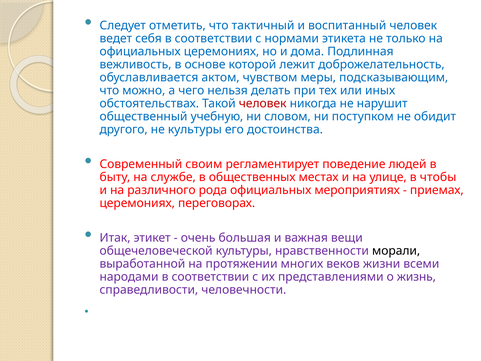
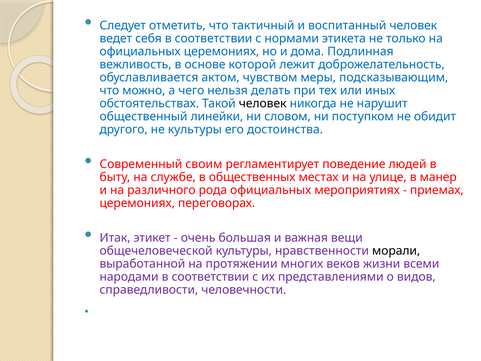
человек at (263, 103) colour: red -> black
учебную: учебную -> линейки
чтобы: чтобы -> манер
жизнь: жизнь -> видов
